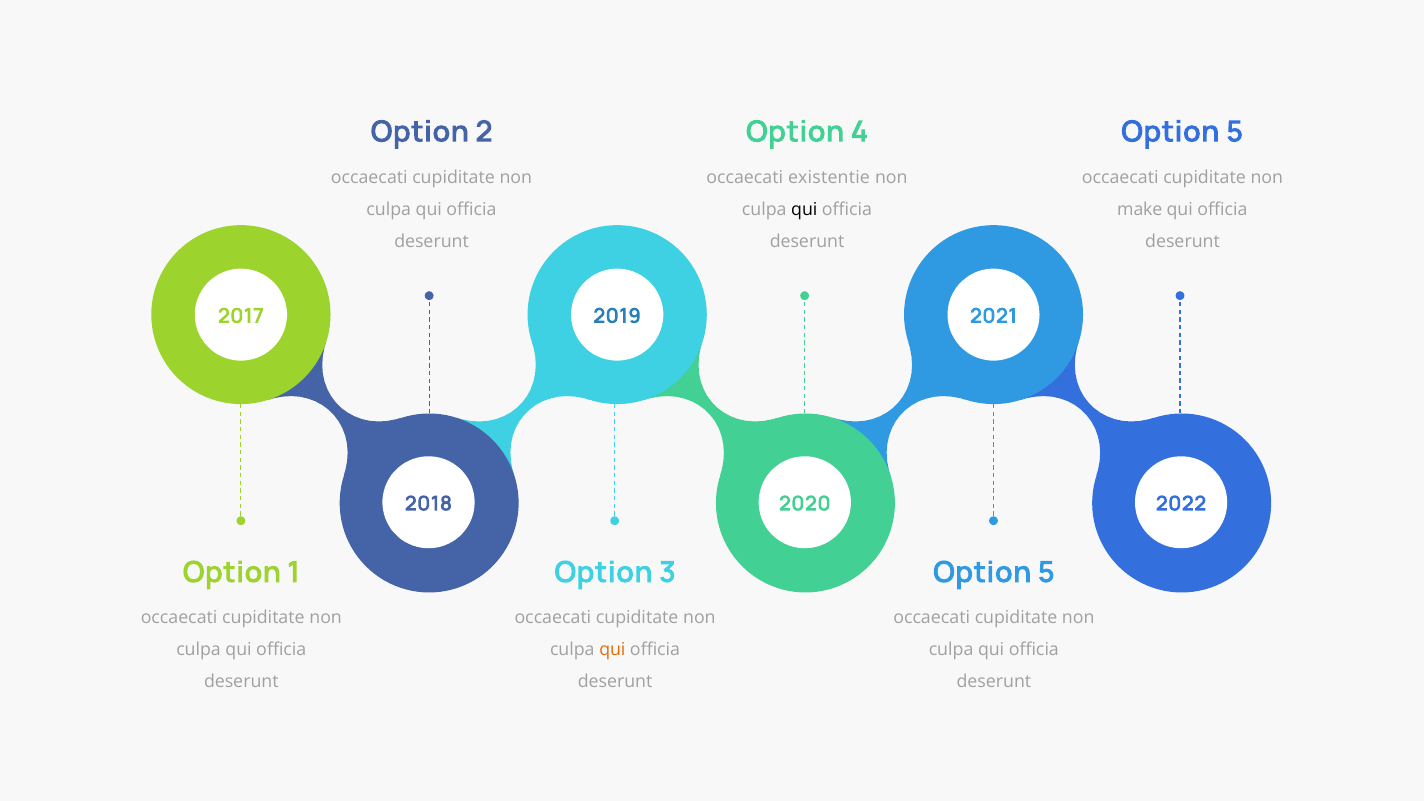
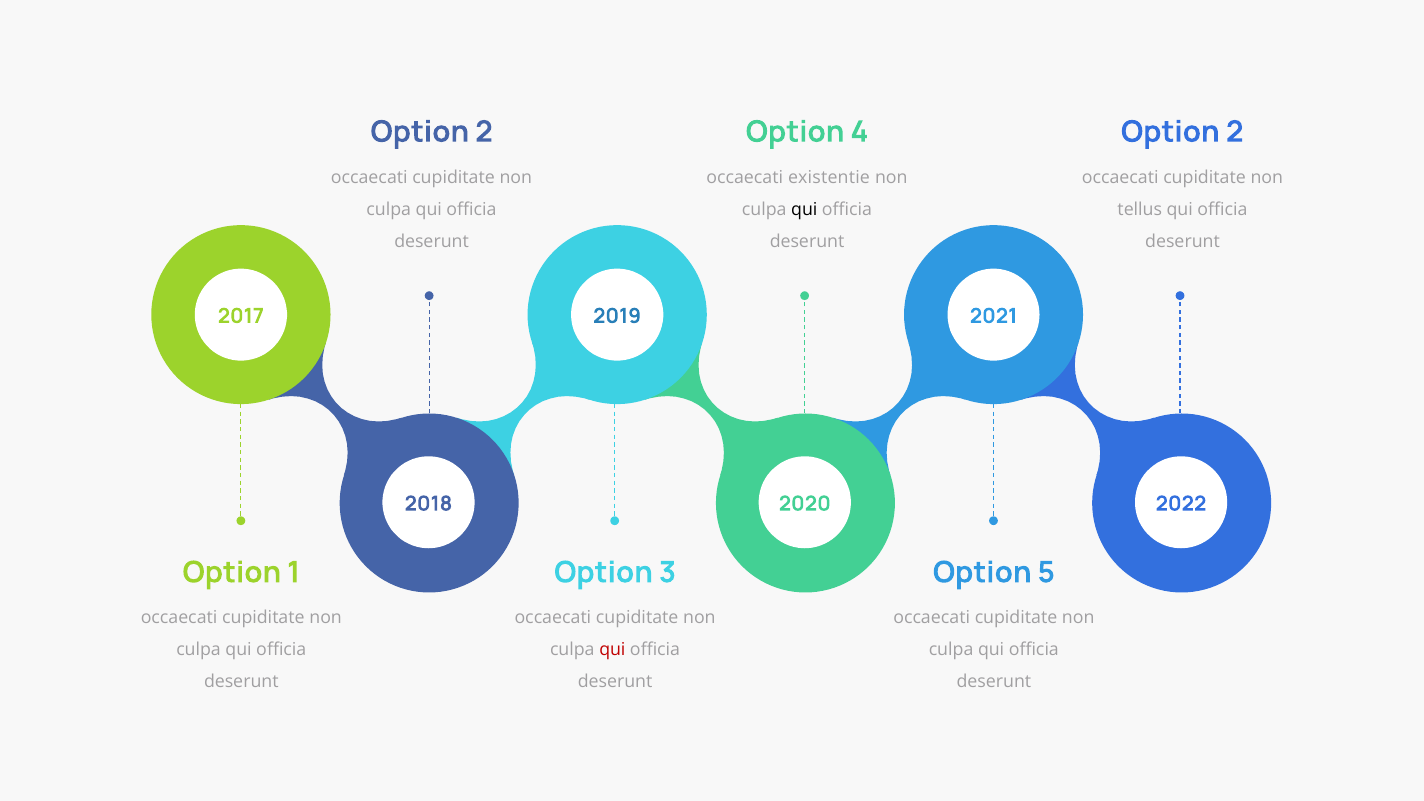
5 at (1235, 132): 5 -> 2
make: make -> tellus
qui at (612, 650) colour: orange -> red
